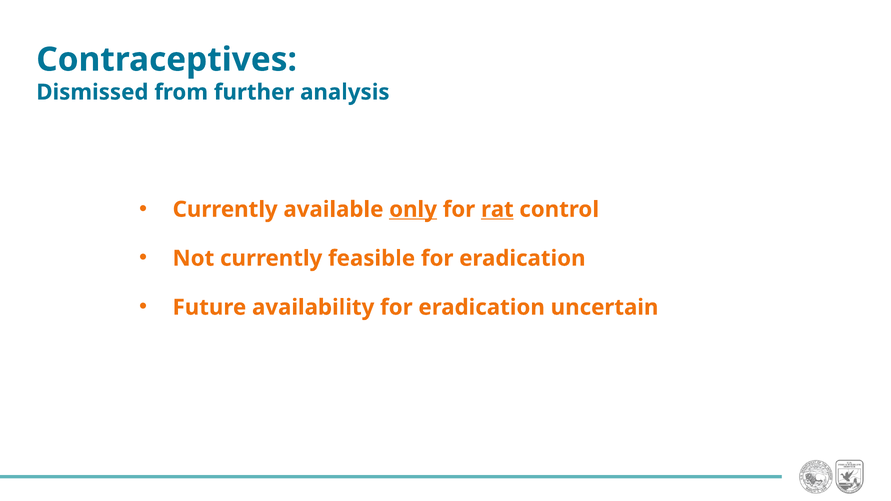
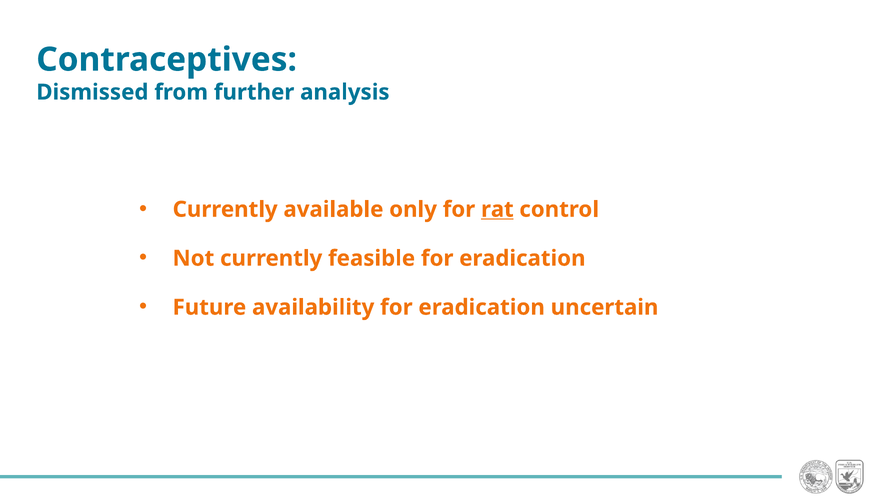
only underline: present -> none
